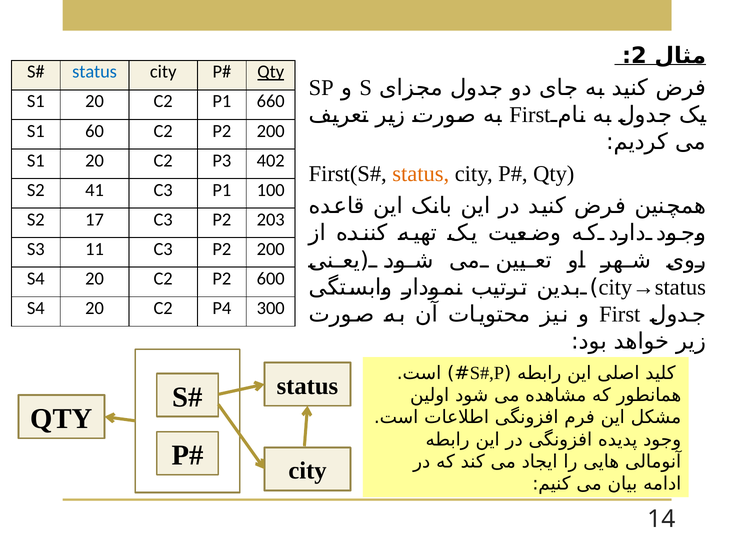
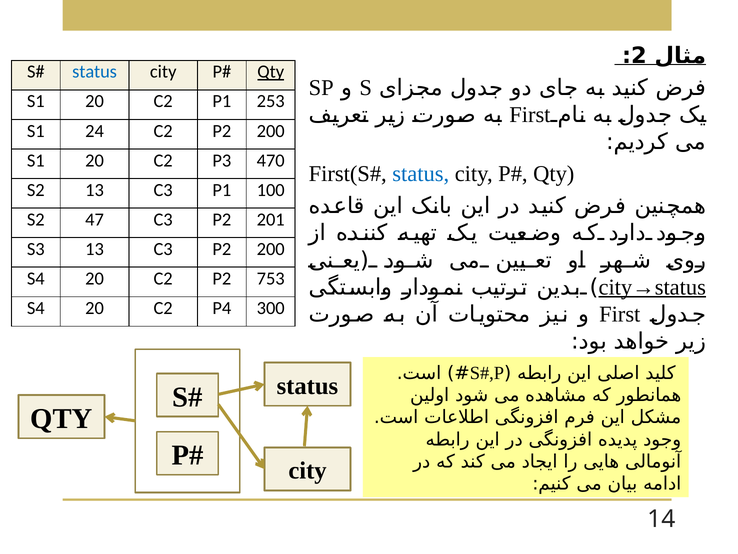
660: 660 -> 253
60: 60 -> 24
402: 402 -> 470
status at (421, 174) colour: orange -> blue
S2 41: 41 -> 13
17: 17 -> 47
203: 203 -> 201
S3 11: 11 -> 13
600: 600 -> 753
city→status underline: none -> present
